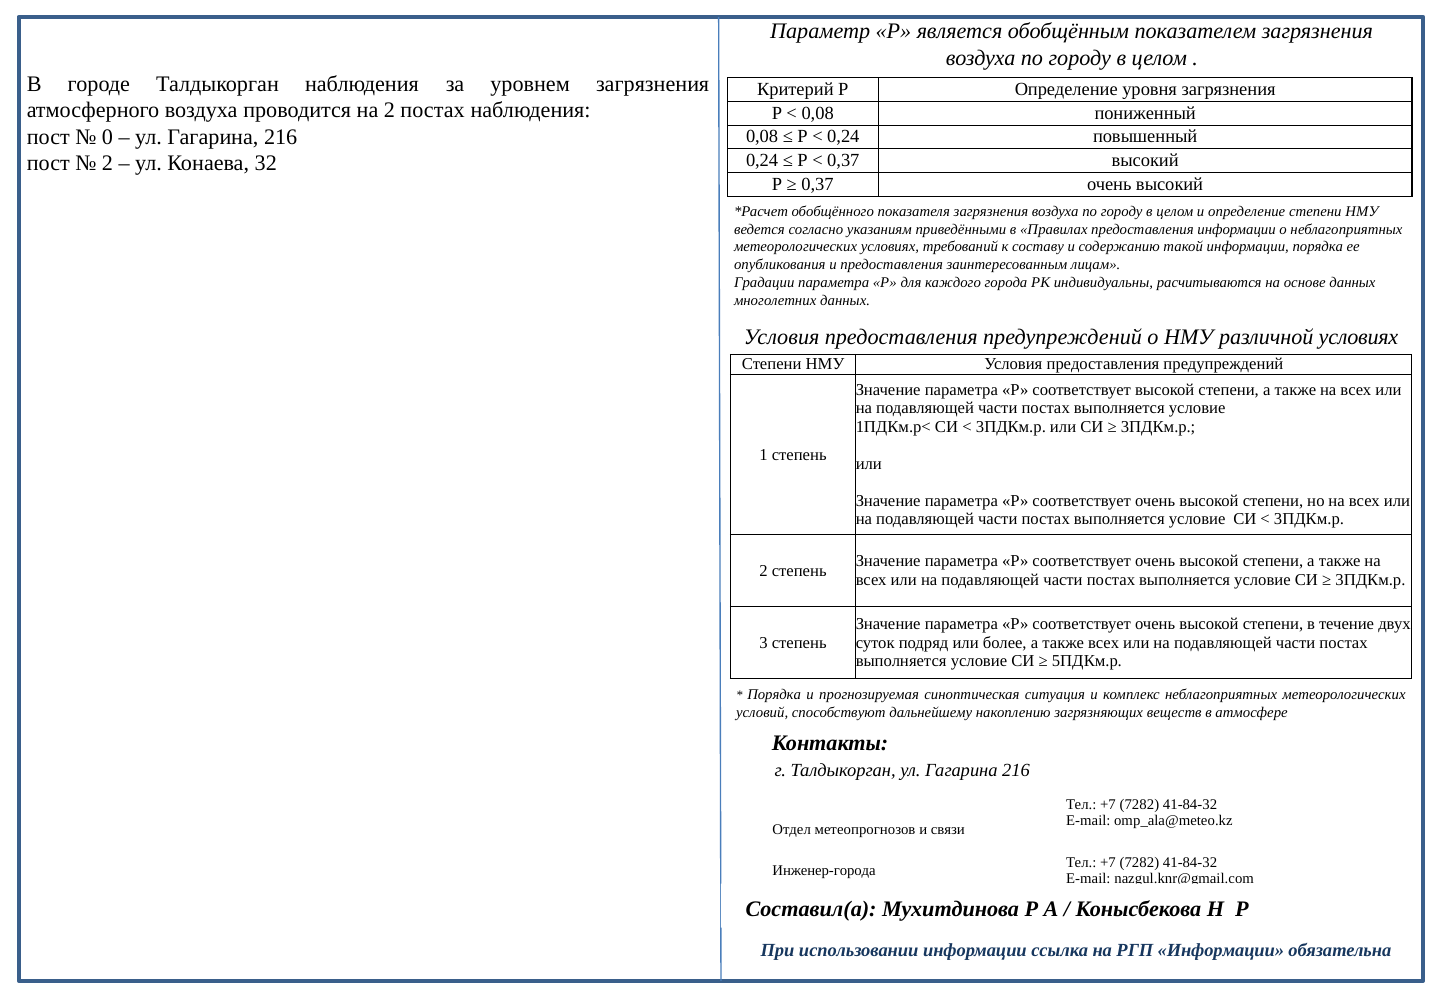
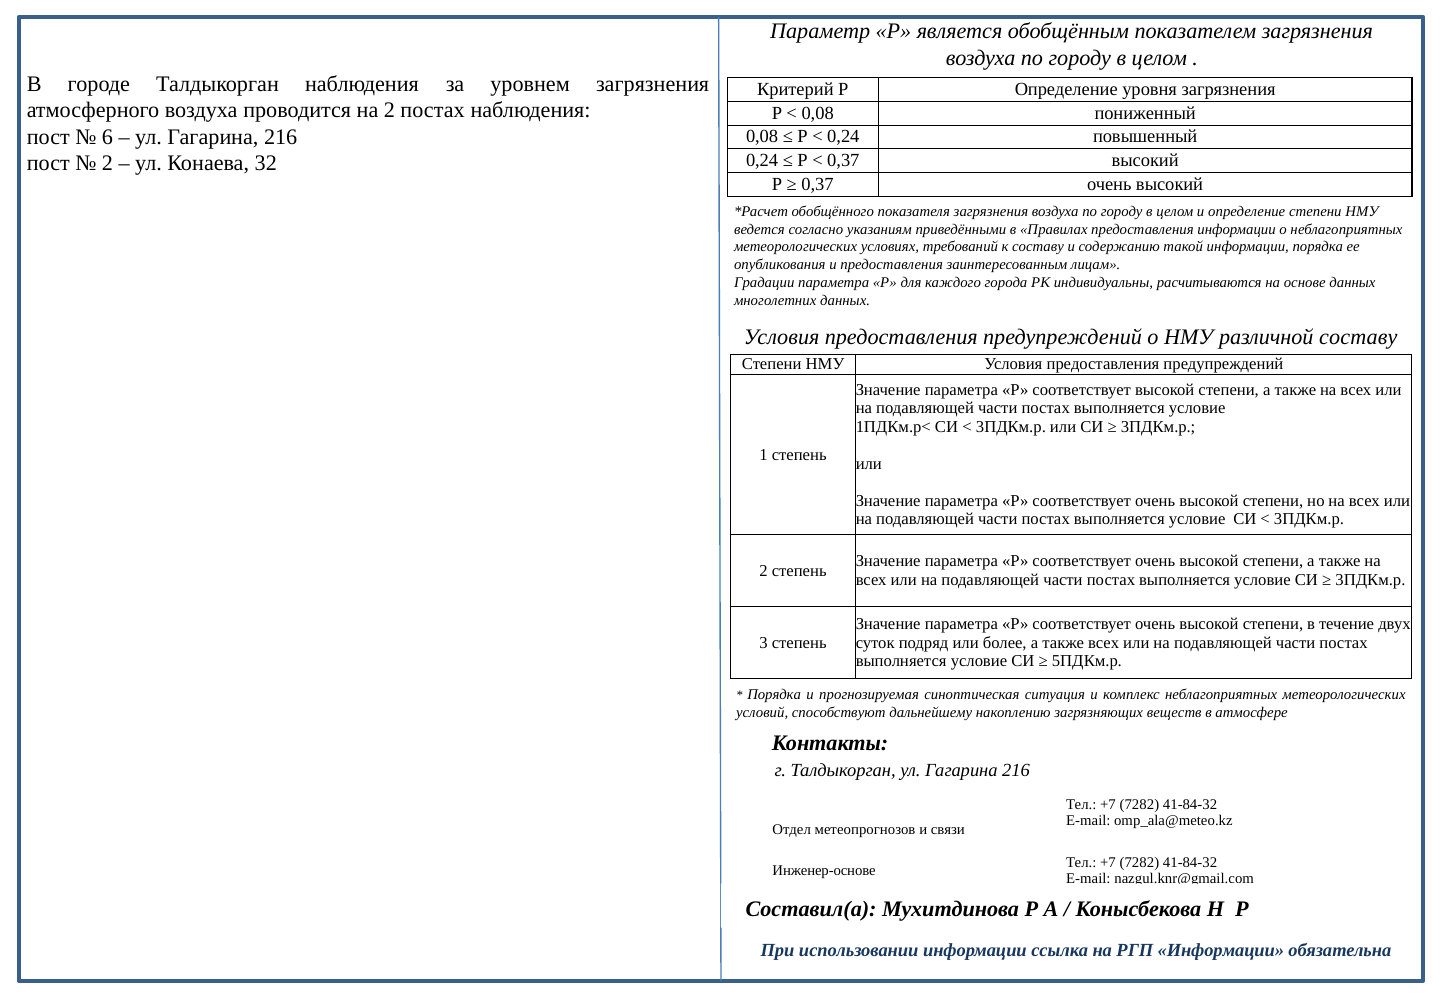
0: 0 -> 6
различной условиях: условиях -> составу
Инженер-города: Инженер-города -> Инженер-основе
